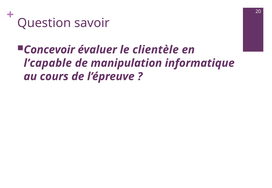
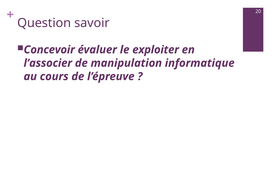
clientèle: clientèle -> exploiter
l’capable: l’capable -> l’associer
